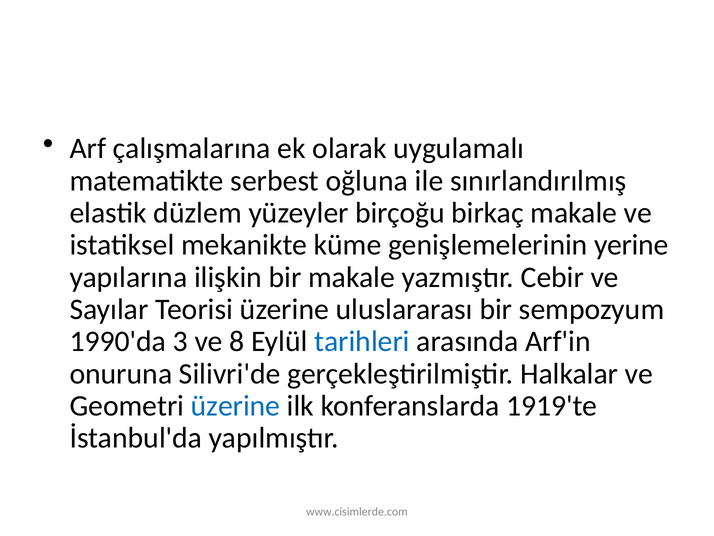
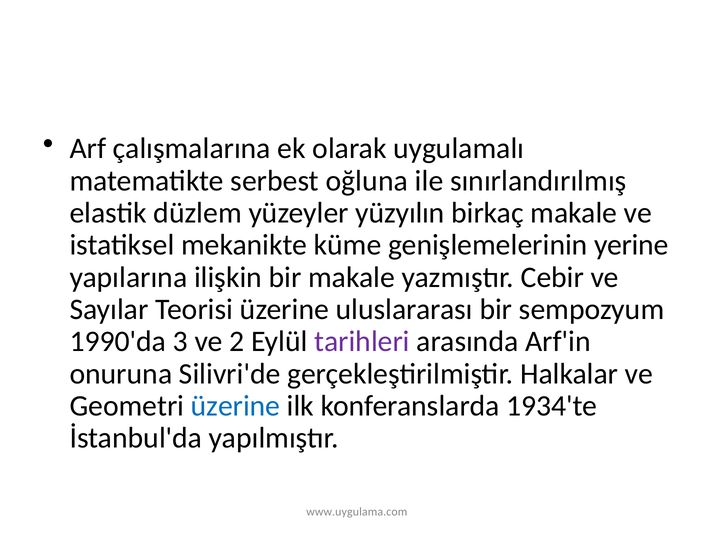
birçoğu: birçoğu -> yüzyılın
8: 8 -> 2
tarihleri colour: blue -> purple
1919'te: 1919'te -> 1934'te
www.cisimlerde.com: www.cisimlerde.com -> www.uygulama.com
